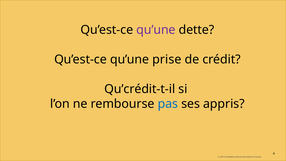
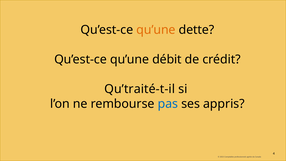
qu’une at (156, 30) colour: purple -> orange
prise: prise -> débit
Qu’crédit-t-il: Qu’crédit-t-il -> Qu’traité-t-il
